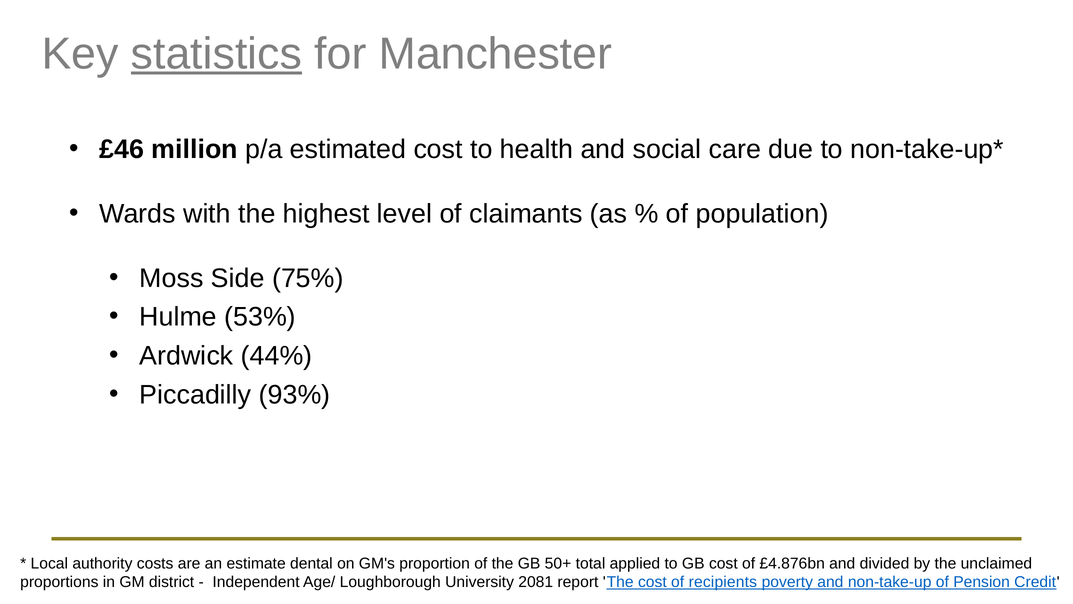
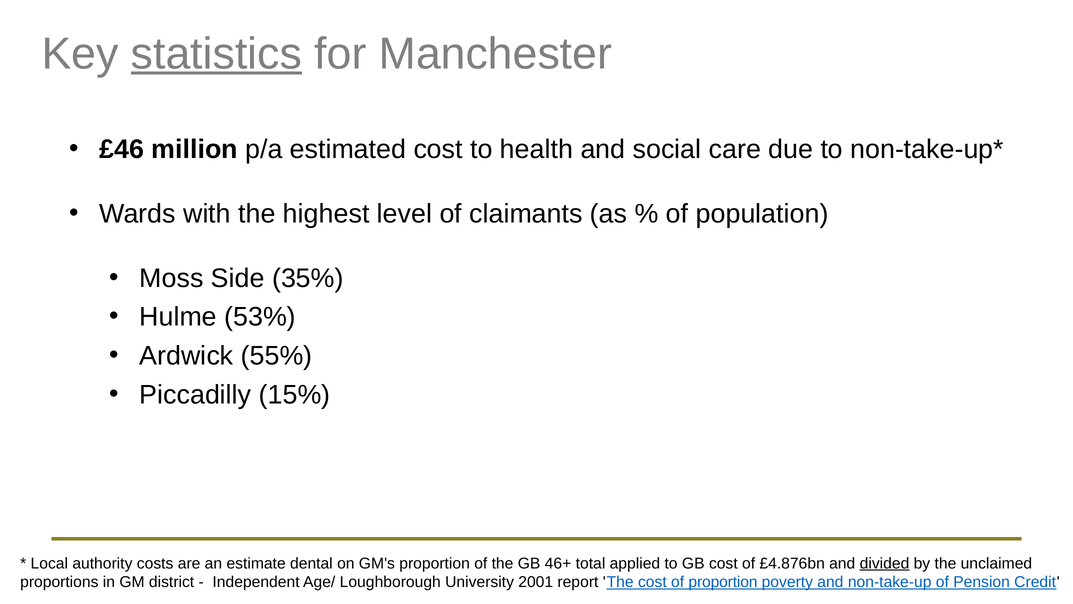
75%: 75% -> 35%
44%: 44% -> 55%
93%: 93% -> 15%
50+: 50+ -> 46+
divided underline: none -> present
2081: 2081 -> 2001
of recipients: recipients -> proportion
